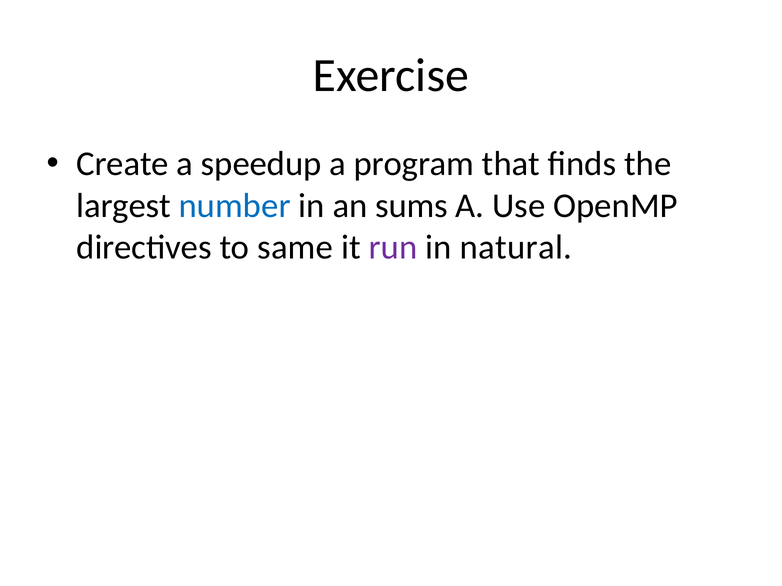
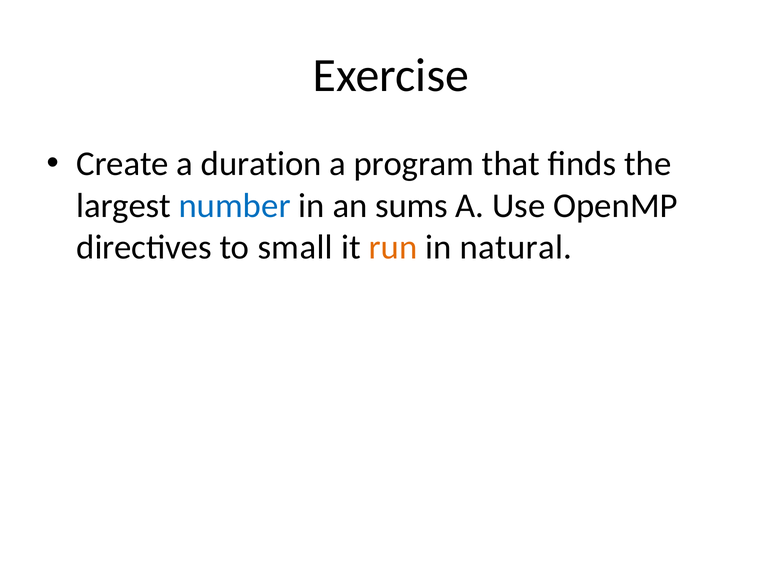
speedup: speedup -> duration
same: same -> small
run colour: purple -> orange
